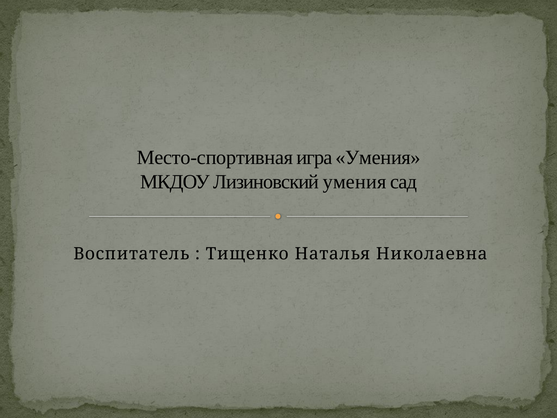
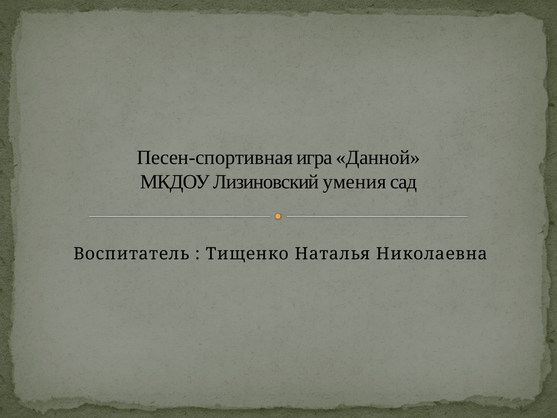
Место-спортивная: Место-спортивная -> Песен-спортивная
игра Умения: Умения -> Данной
